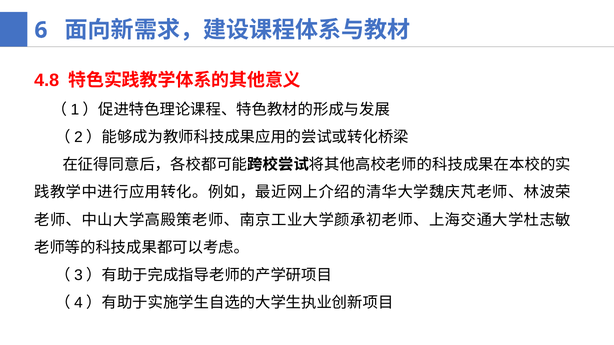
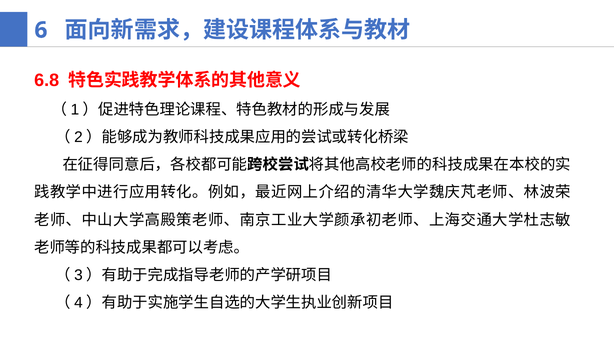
4.8: 4.8 -> 6.8
